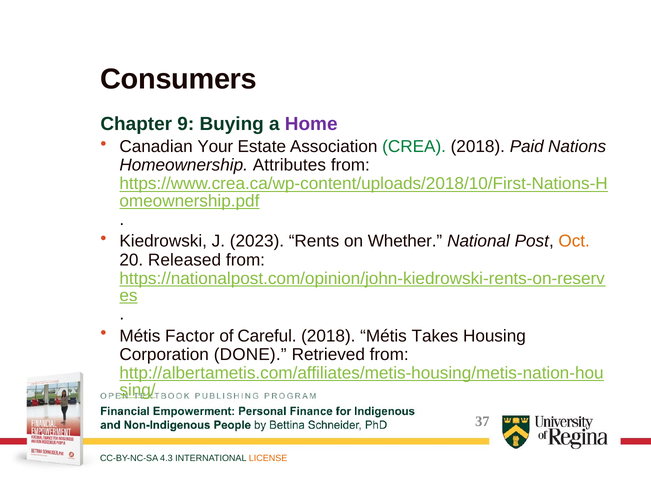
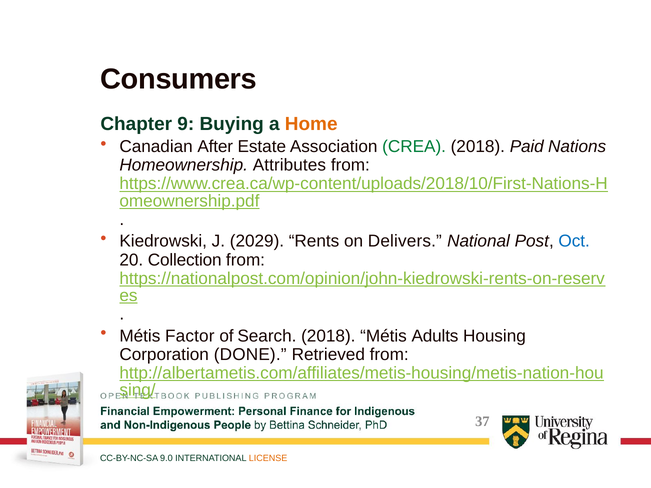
Home colour: purple -> orange
Your: Your -> After
2023: 2023 -> 2029
Whether: Whether -> Delivers
Oct colour: orange -> blue
Released: Released -> Collection
Careful: Careful -> Search
Takes: Takes -> Adults
4.3: 4.3 -> 9.0
